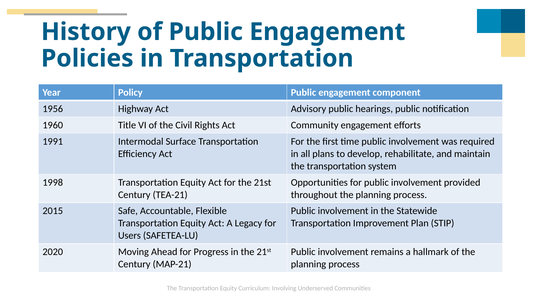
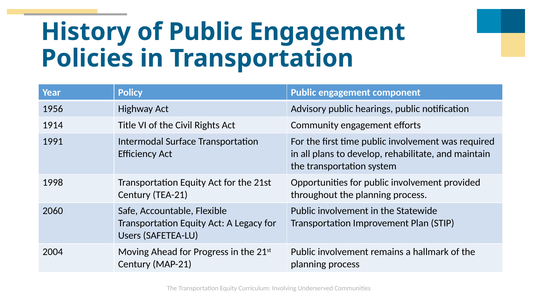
1960: 1960 -> 1914
2015: 2015 -> 2060
2020: 2020 -> 2004
